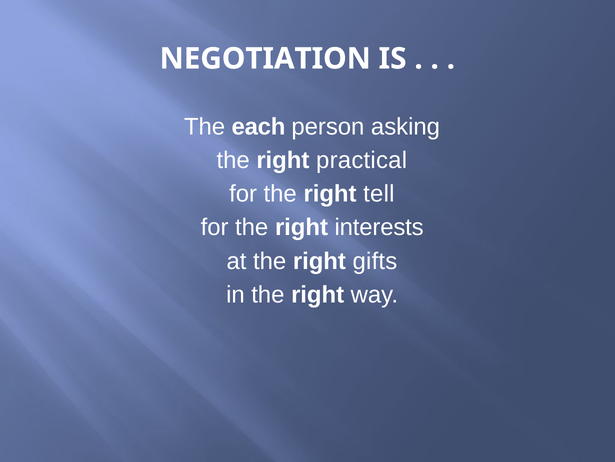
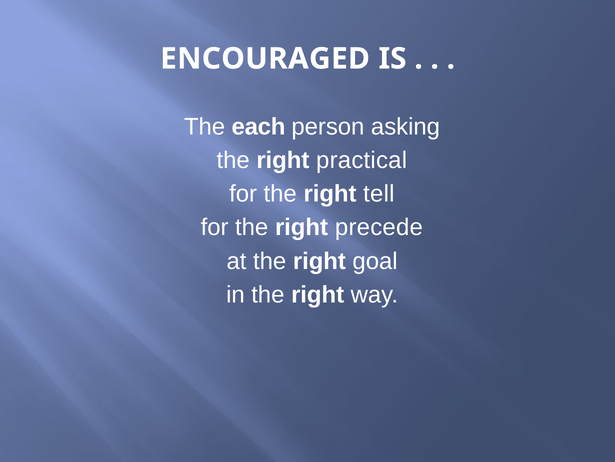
NEGOTIATION: NEGOTIATION -> ENCOURAGED
interests: interests -> precede
gifts: gifts -> goal
